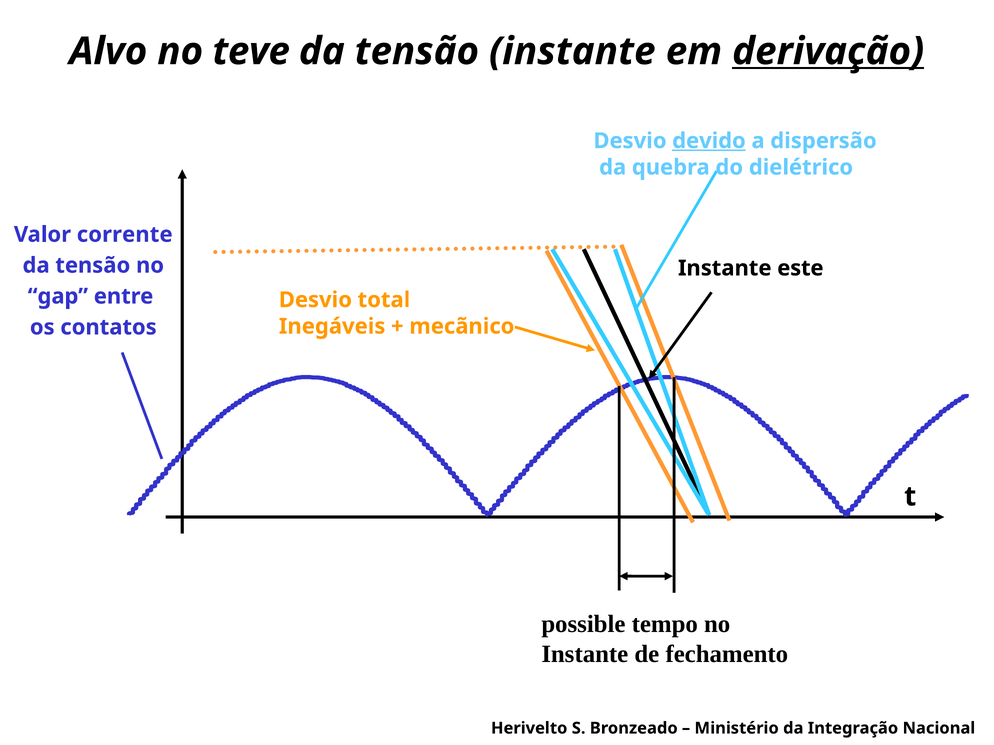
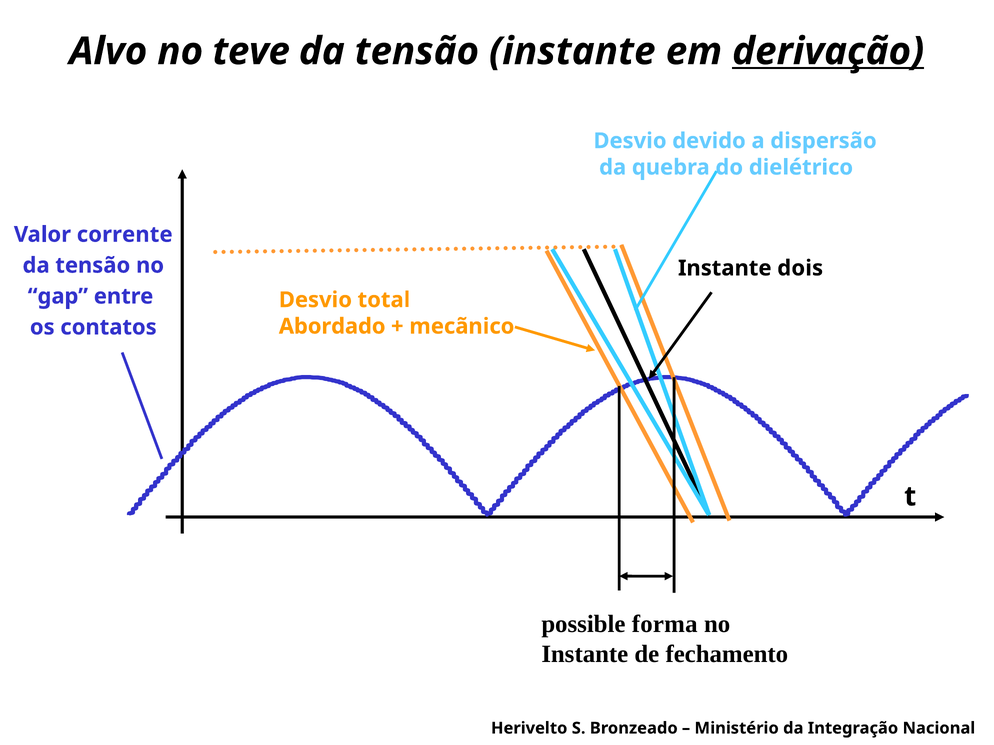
devido underline: present -> none
este: este -> dois
Inegáveis: Inegáveis -> Abordado
tempo: tempo -> forma
